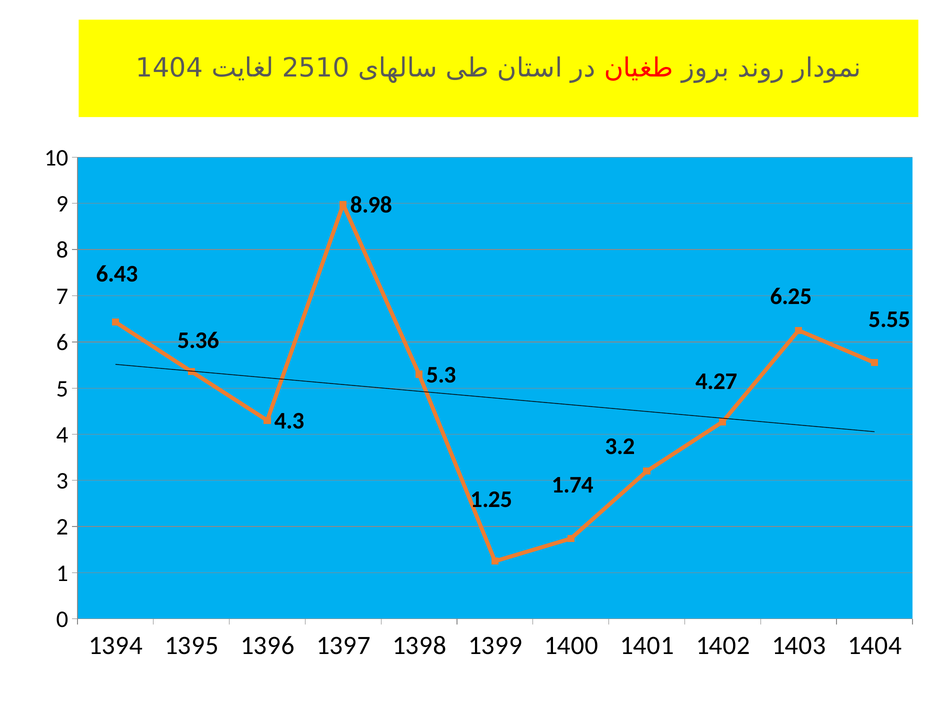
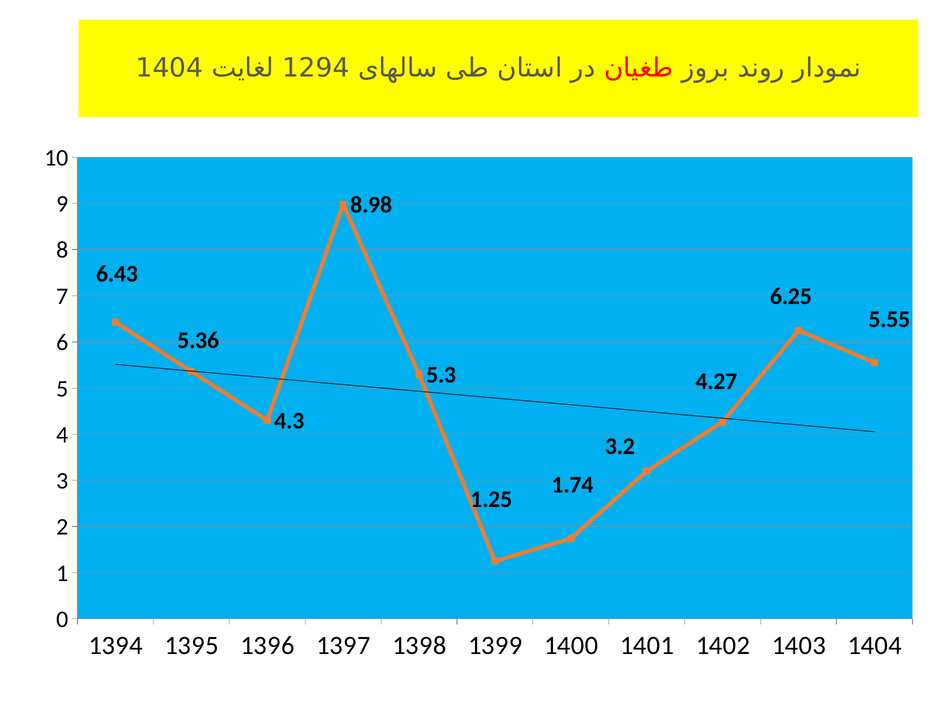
2510: 2510 -> 1294
